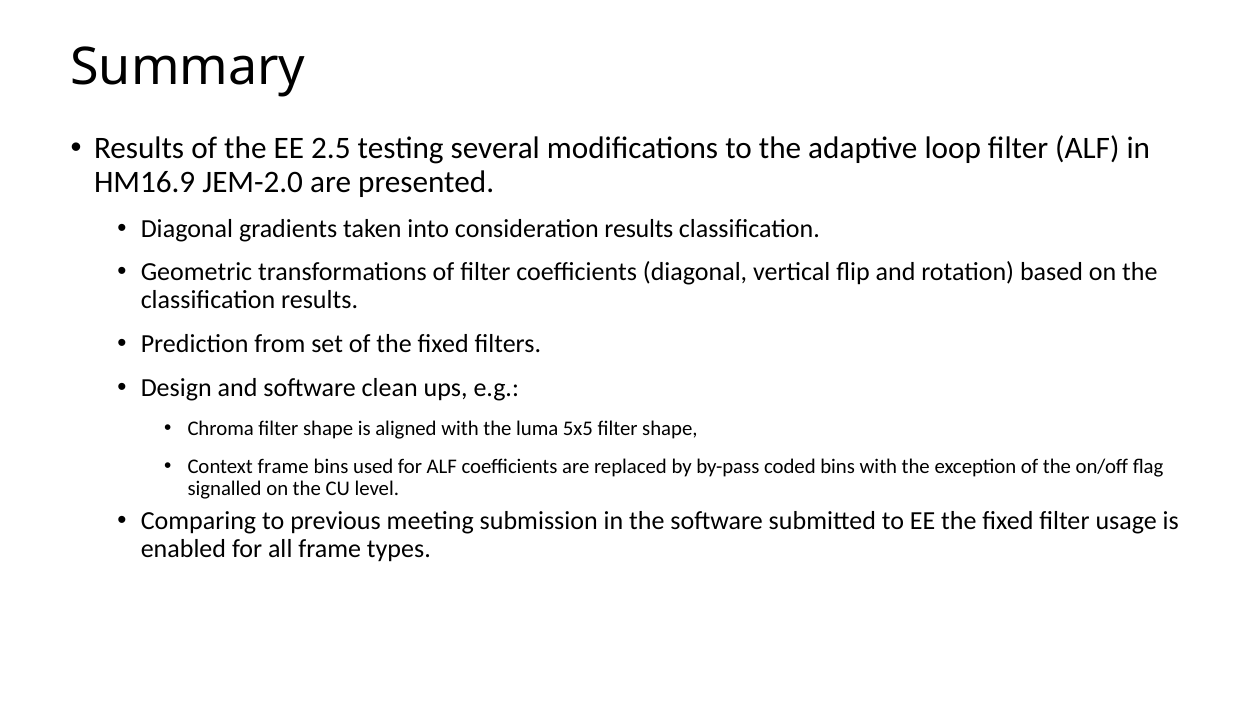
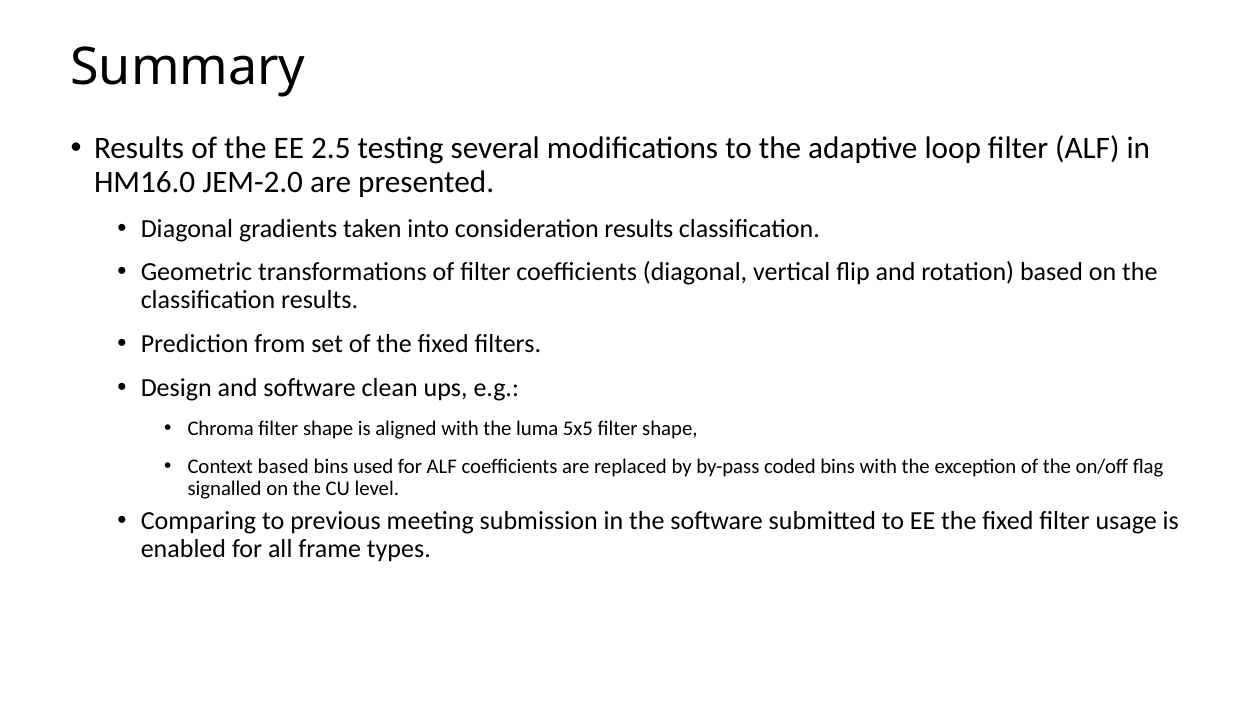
HM16.9: HM16.9 -> HM16.0
Context frame: frame -> based
